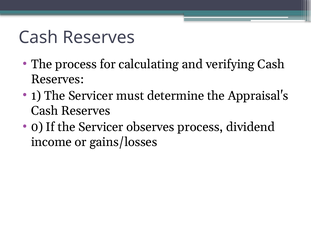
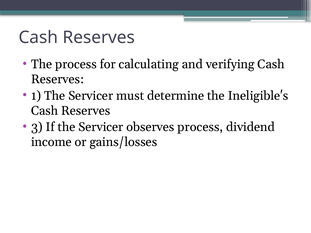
Appraisal's: Appraisal's -> Ineligible's
0: 0 -> 3
